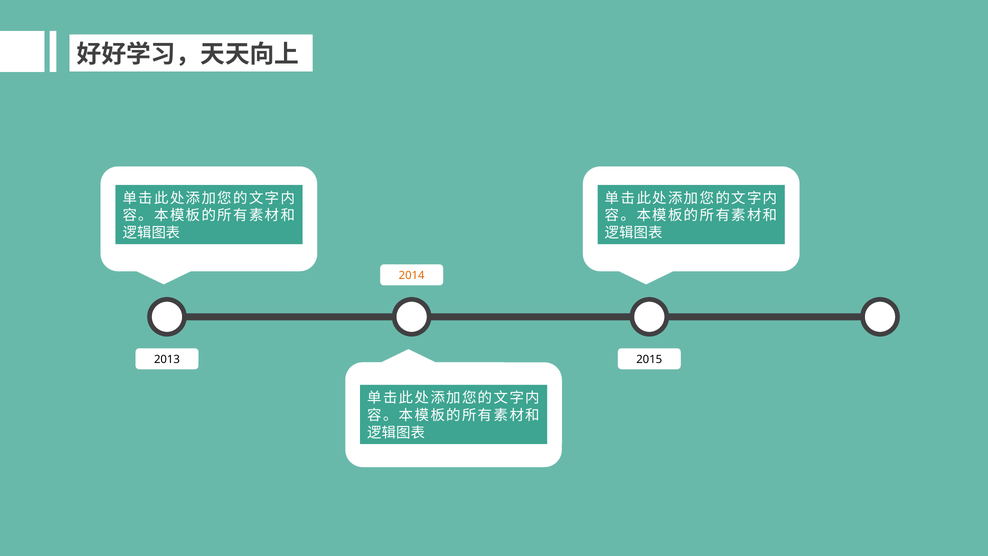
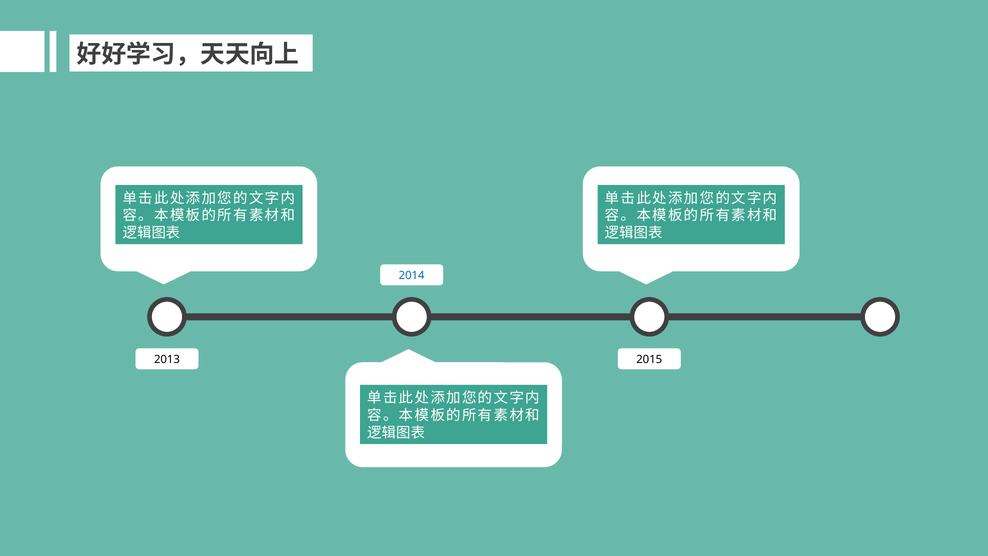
2014 colour: orange -> blue
